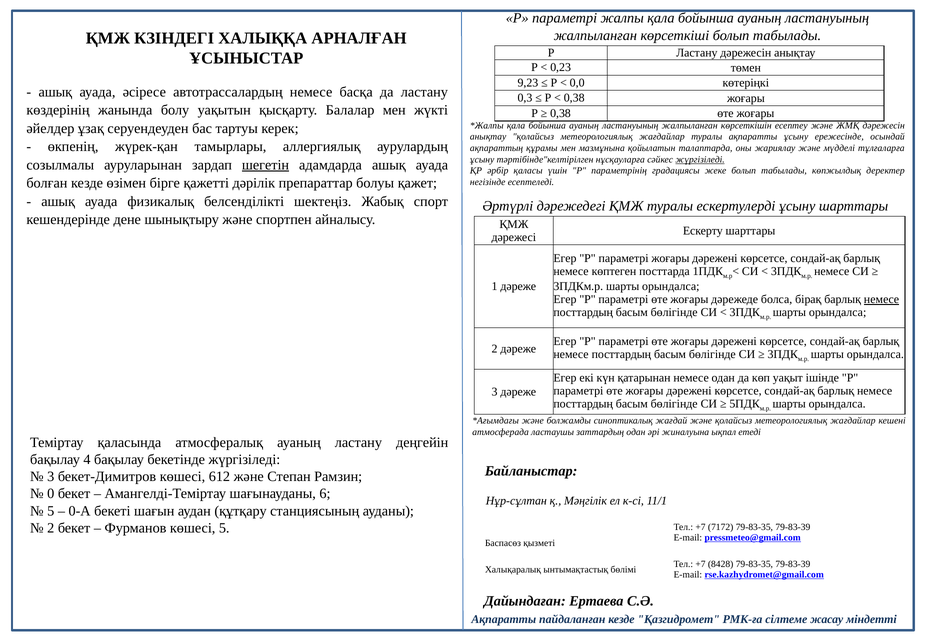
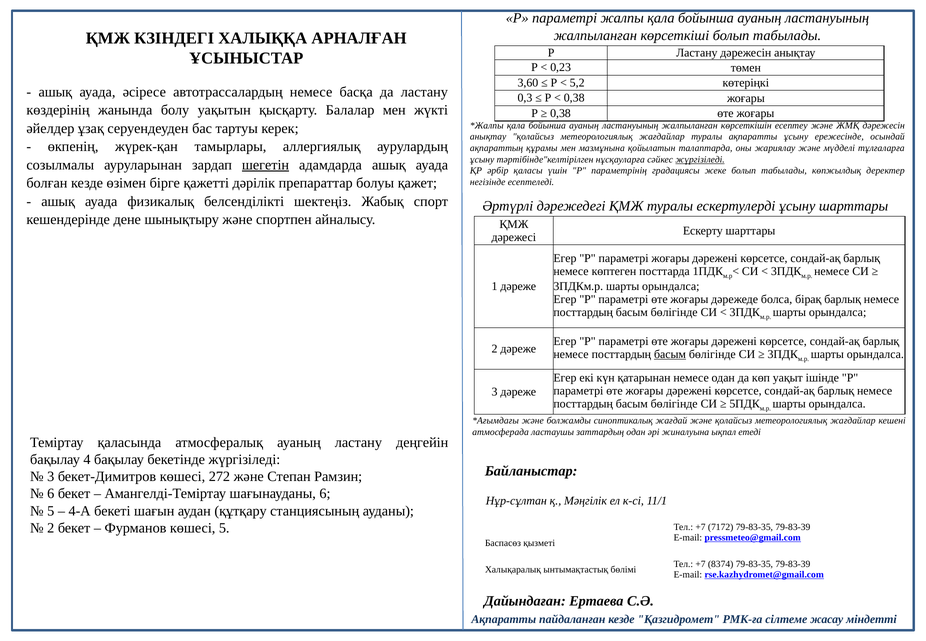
9,23: 9,23 -> 3,60
0,0: 0,0 -> 5,2
немесе at (881, 300) underline: present -> none
басым at (670, 354) underline: none -> present
612: 612 -> 272
0 at (51, 494): 0 -> 6
0-А: 0-А -> 4-А
8428: 8428 -> 8374
